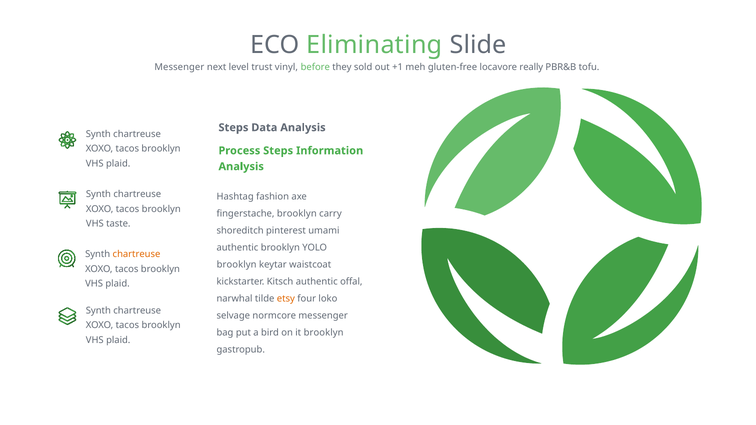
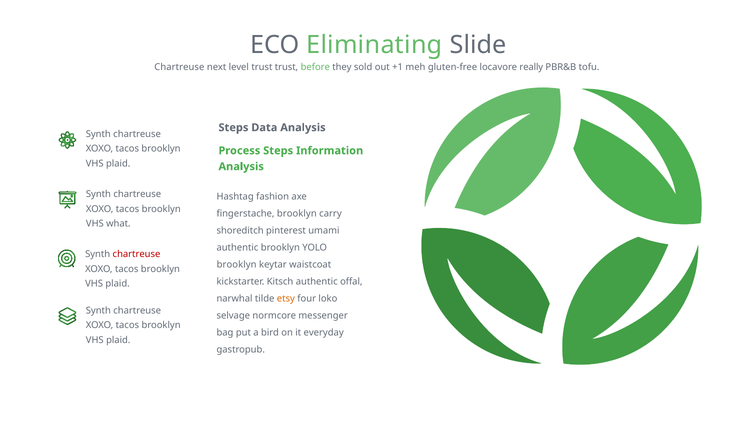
Messenger at (179, 67): Messenger -> Chartreuse
trust vinyl: vinyl -> trust
taste: taste -> what
chartreuse at (136, 254) colour: orange -> red
it brooklyn: brooklyn -> everyday
